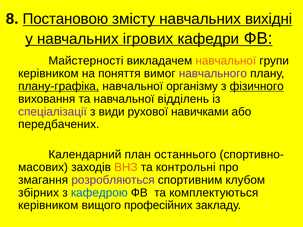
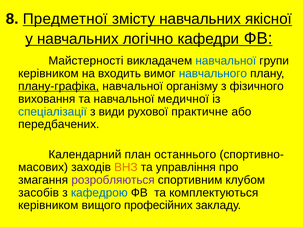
Постановою: Постановою -> Предметної
вихідні: вихідні -> якісної
ігрових: ігрових -> логічно
навчальної at (226, 61) colour: orange -> blue
поняття: поняття -> входить
навчального colour: purple -> blue
фізичного underline: present -> none
відділень: відділень -> медичної
спеціалізації colour: purple -> blue
навичками: навичками -> практичне
контрольні: контрольні -> управління
збірних: збірних -> засобів
